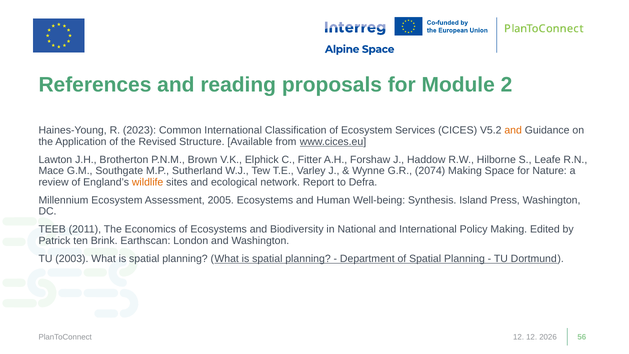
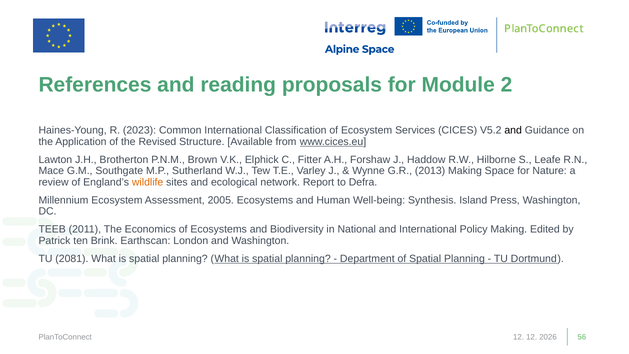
and at (513, 130) colour: orange -> black
2074: 2074 -> 2013
2003: 2003 -> 2081
